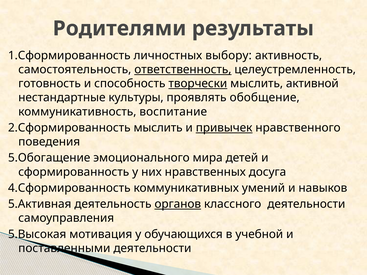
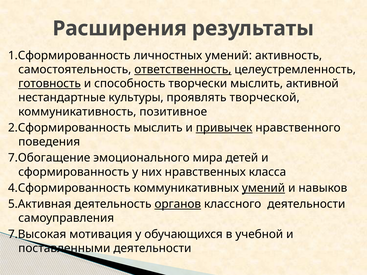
Родителями: Родителями -> Расширения
личностных выбору: выбору -> умений
готовность underline: none -> present
творчески underline: present -> none
обобщение: обобщение -> творческой
воспитание: воспитание -> позитивное
5.Обогащение: 5.Обогащение -> 7.Обогащение
досуга: досуга -> класса
умений at (263, 188) underline: none -> present
5.Высокая: 5.Высокая -> 7.Высокая
